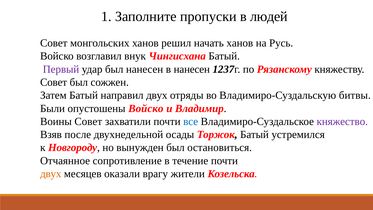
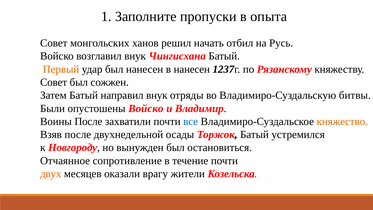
людей: людей -> опыта
начать ханов: ханов -> отбил
Первый colour: purple -> orange
направил двух: двух -> внук
Воины Совет: Совет -> После
княжество colour: purple -> orange
